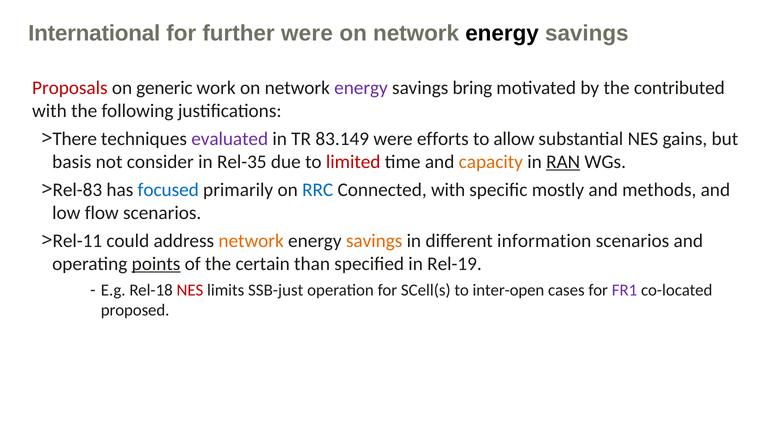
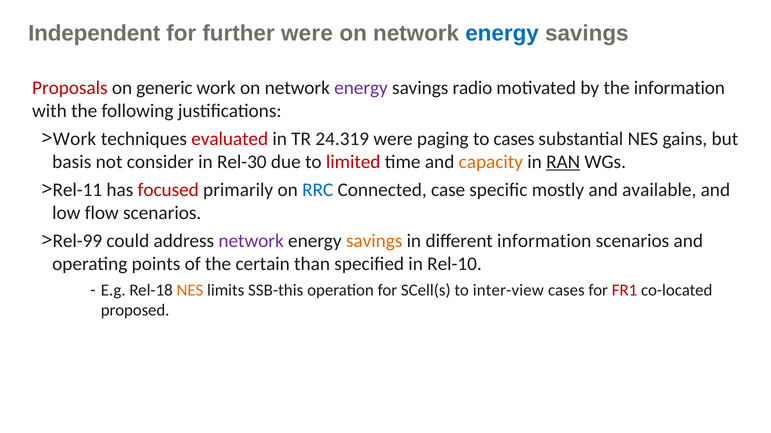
International: International -> Independent
energy at (502, 33) colour: black -> blue
bring: bring -> radio
the contributed: contributed -> information
There at (75, 139): There -> Work
evaluated colour: purple -> red
83.149: 83.149 -> 24.319
efforts: efforts -> paging
to allow: allow -> cases
Rel-35: Rel-35 -> Rel-30
Rel-83: Rel-83 -> Rel-11
focused colour: blue -> red
Connected with: with -> case
methods: methods -> available
Rel-11: Rel-11 -> Rel-99
network at (251, 241) colour: orange -> purple
points underline: present -> none
Rel-19: Rel-19 -> Rel-10
NES at (190, 290) colour: red -> orange
SSB-just: SSB-just -> SSB-this
inter-open: inter-open -> inter-view
FR1 colour: purple -> red
